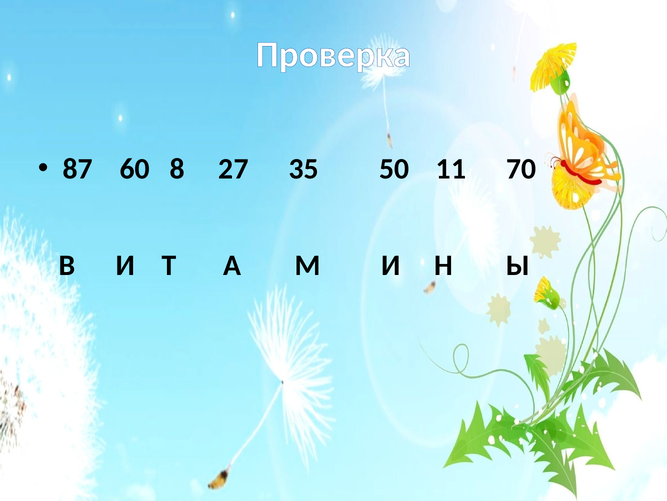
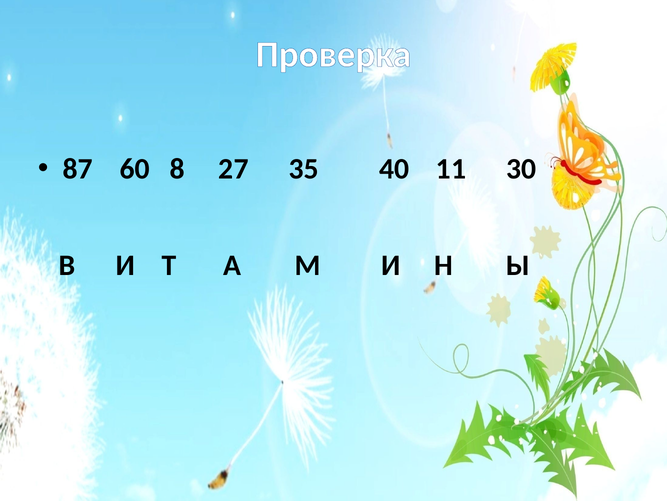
50: 50 -> 40
70: 70 -> 30
